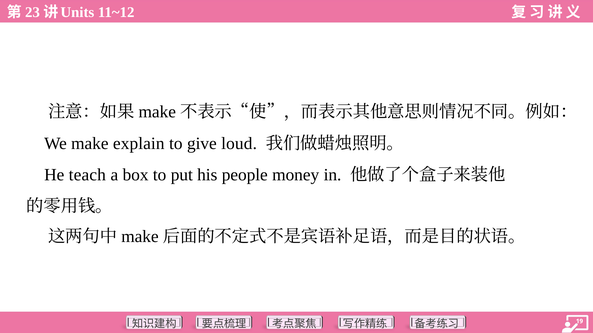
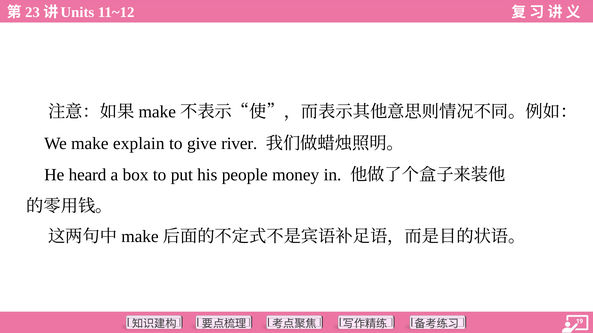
loud: loud -> river
teach: teach -> heard
